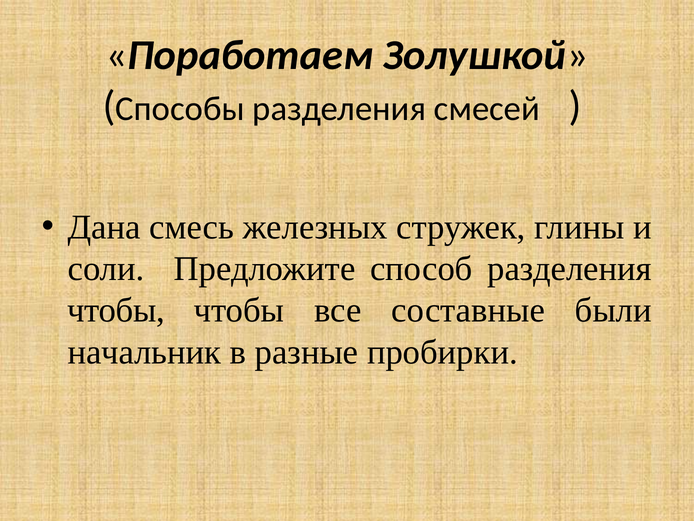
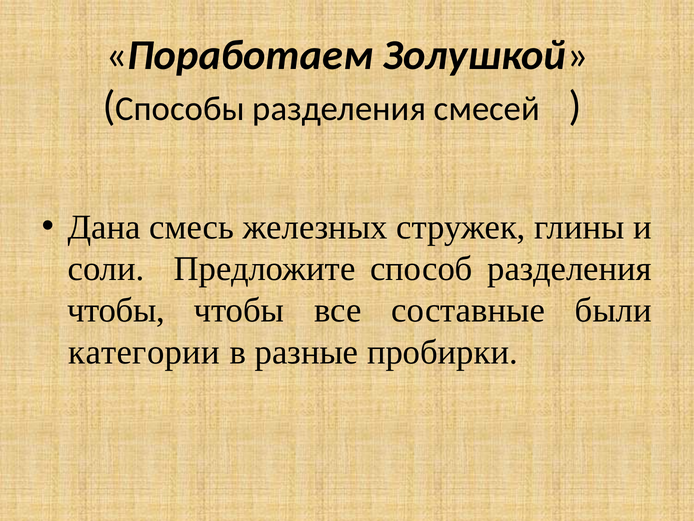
начальник: начальник -> категории
